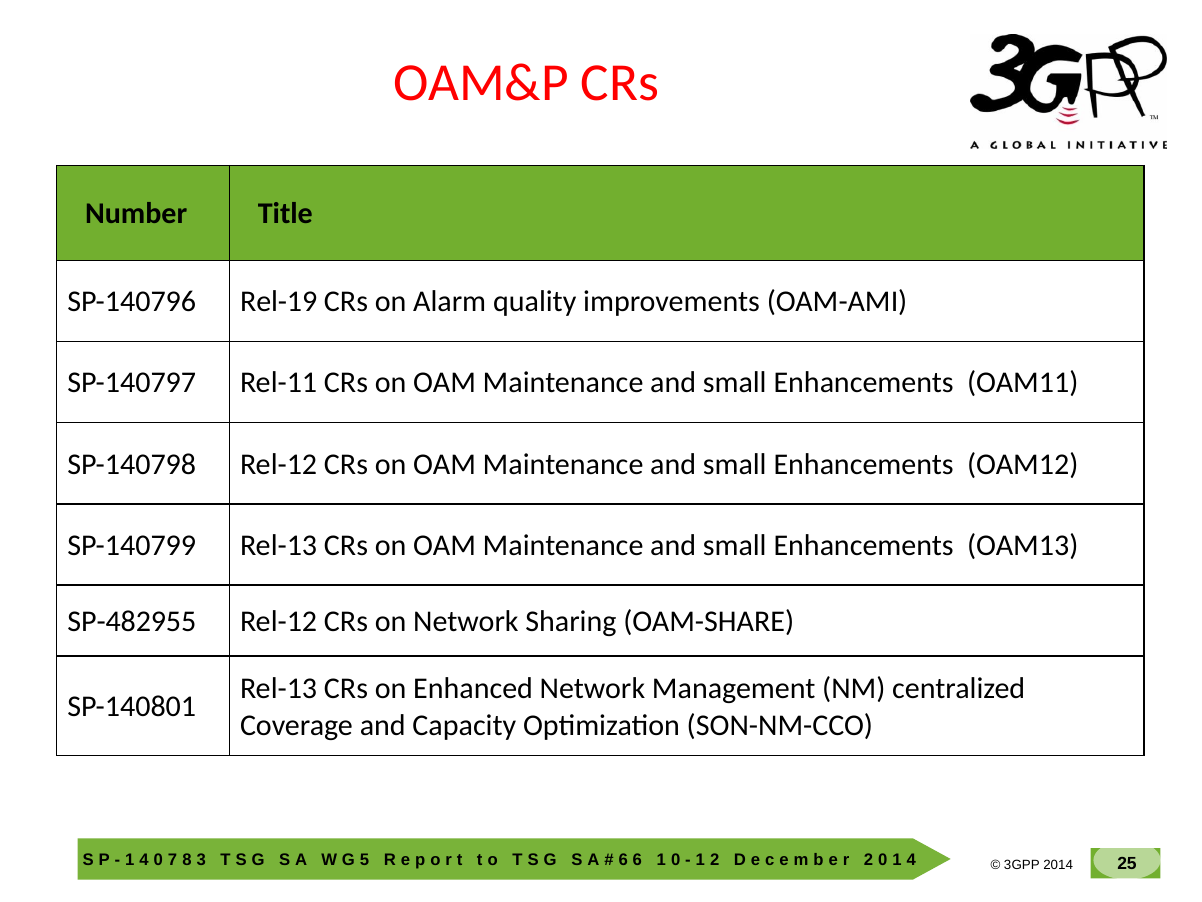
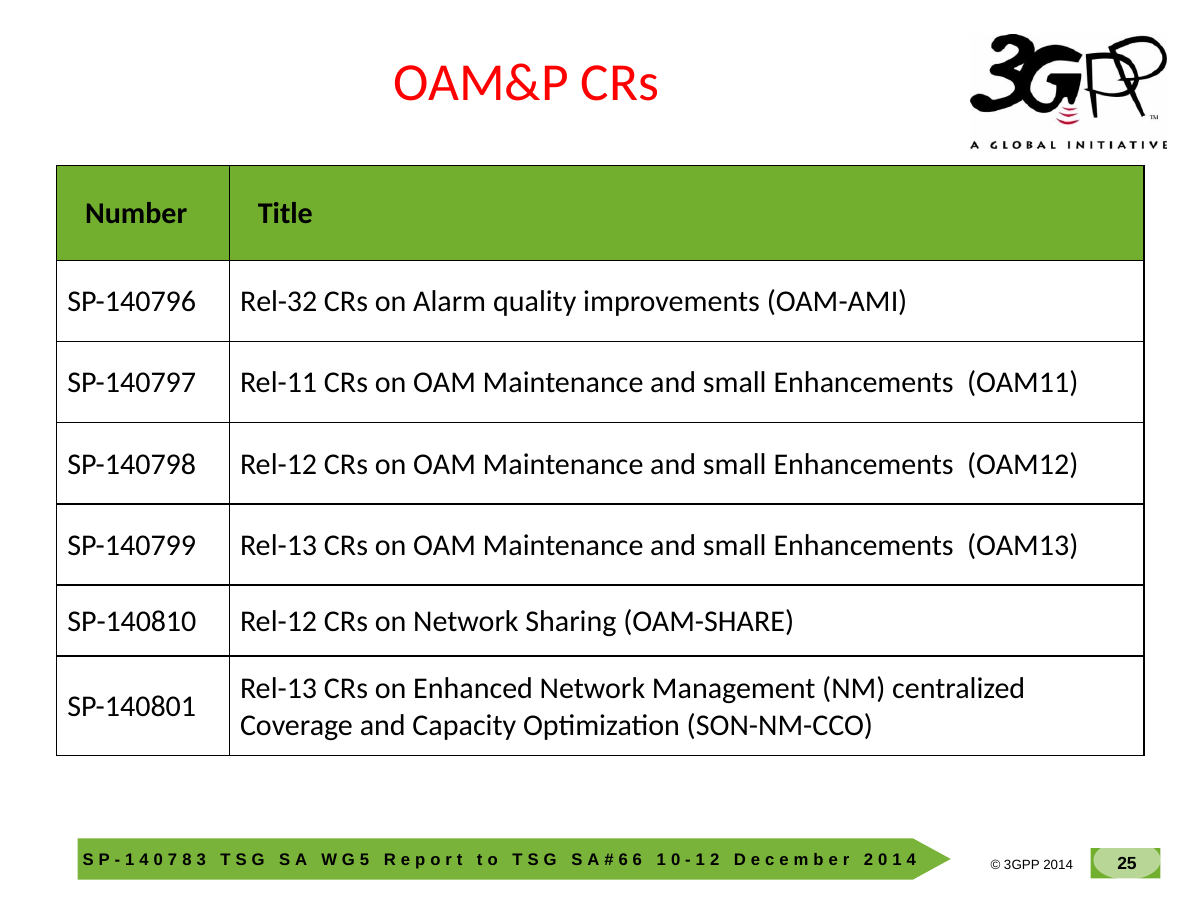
Rel-19: Rel-19 -> Rel-32
SP-482955: SP-482955 -> SP-140810
